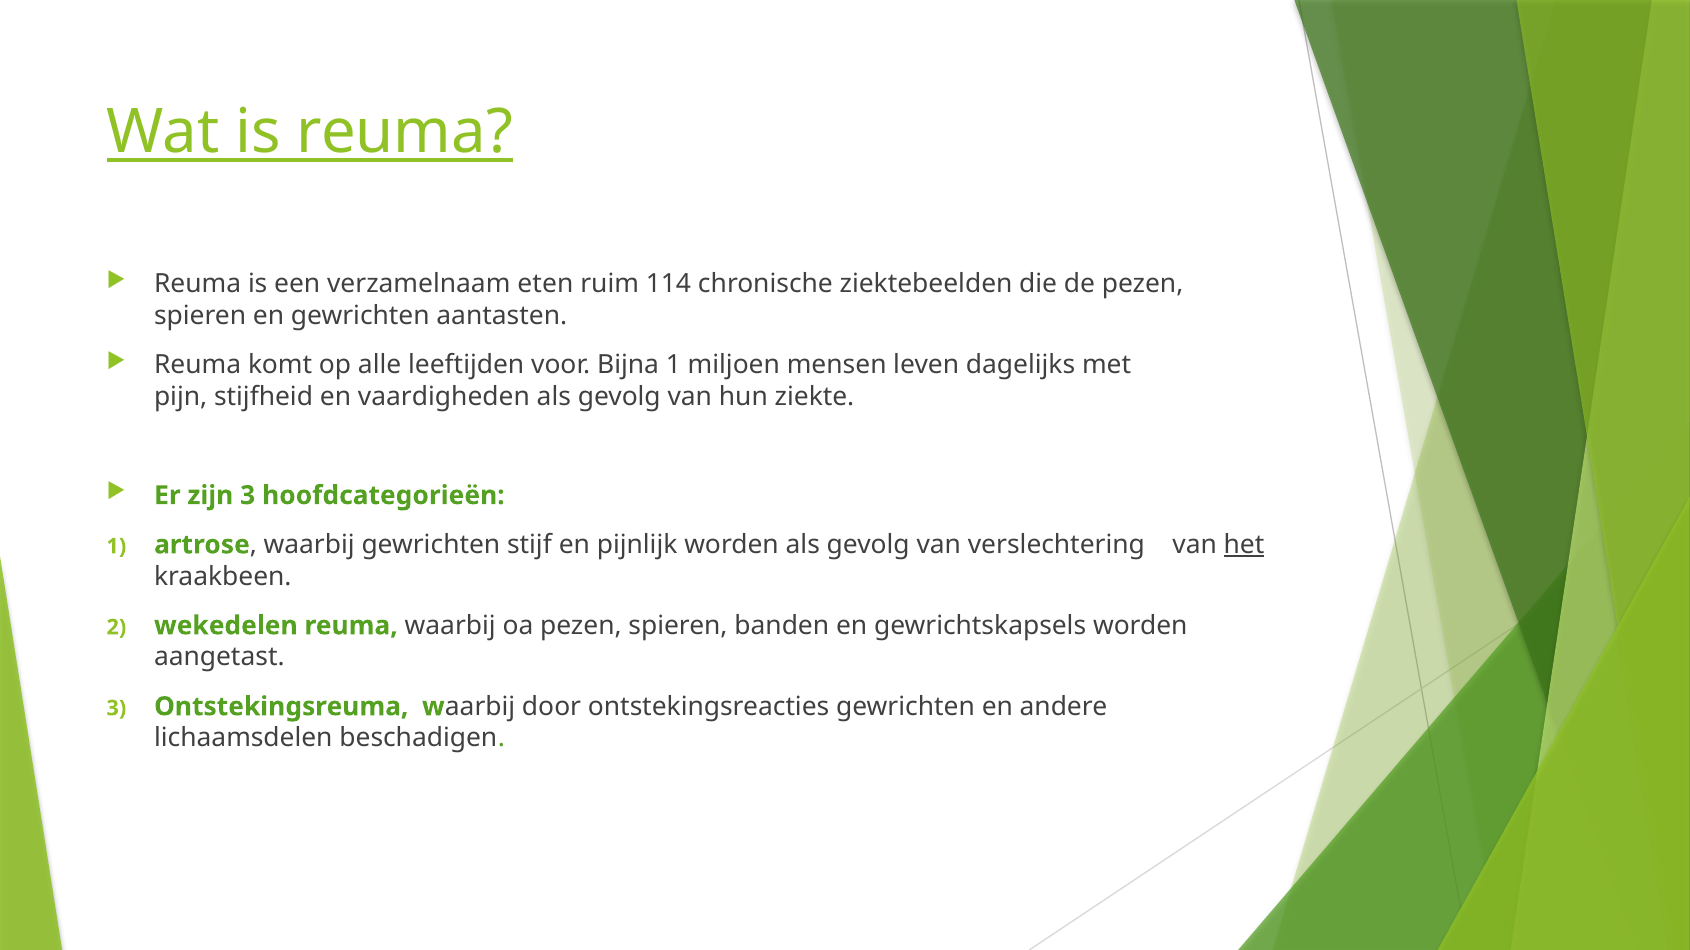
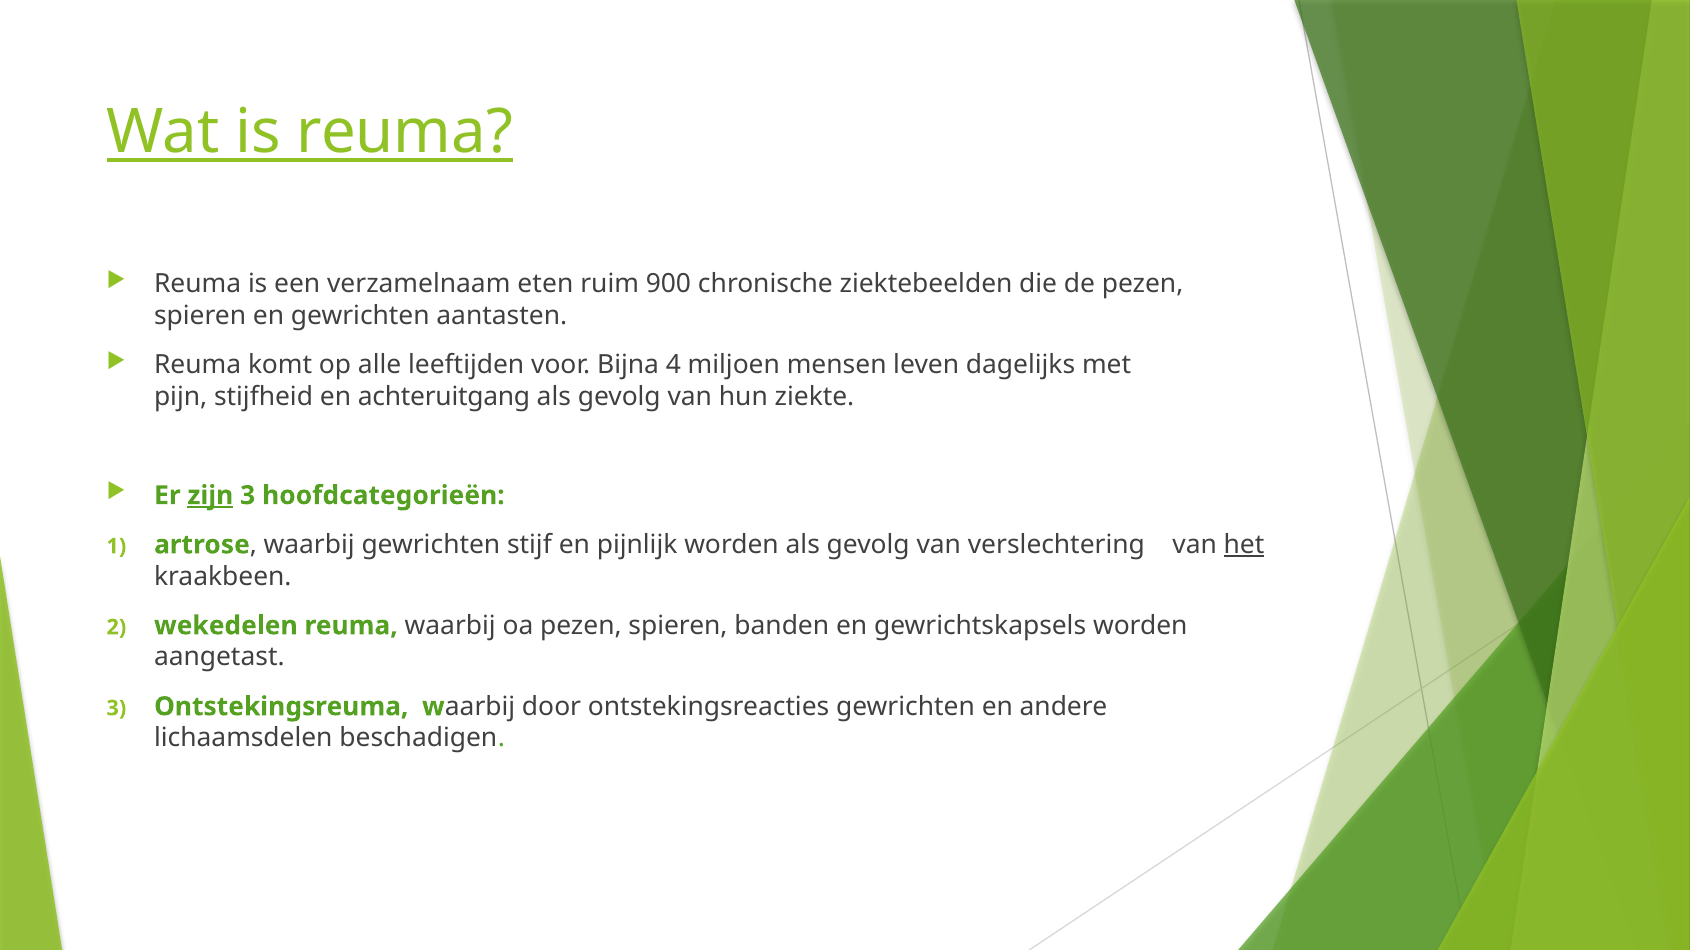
114: 114 -> 900
Bijna 1: 1 -> 4
vaardigheden: vaardigheden -> achteruitgang
zijn underline: none -> present
